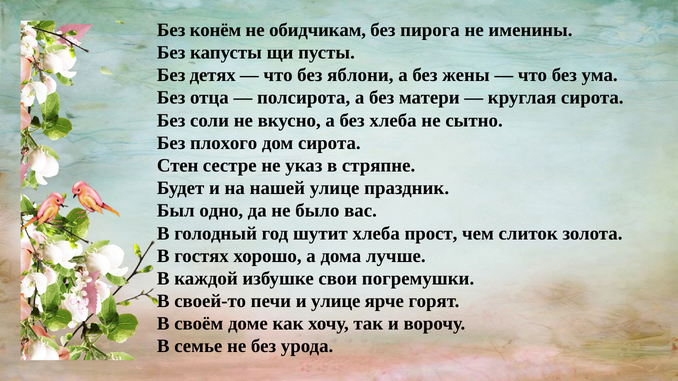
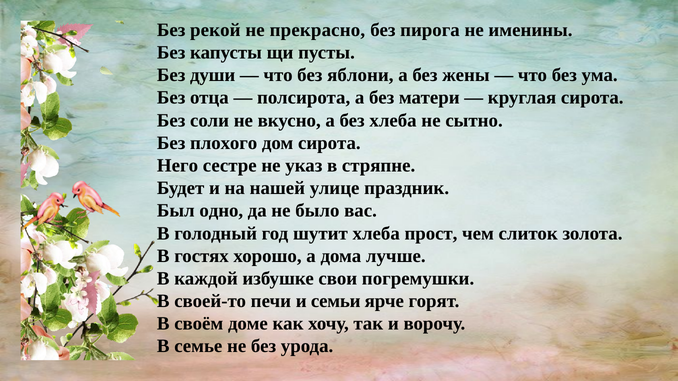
конём: конём -> рекой
обидчикам: обидчикам -> прекрасно
детях: детях -> души
Стен: Стен -> Него
и улице: улице -> семьи
